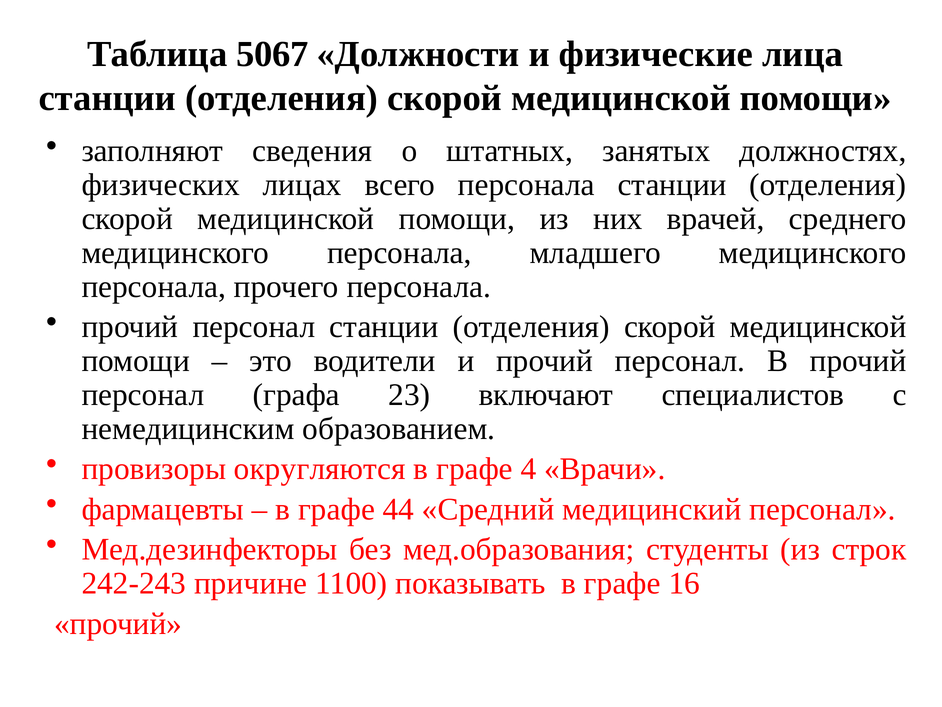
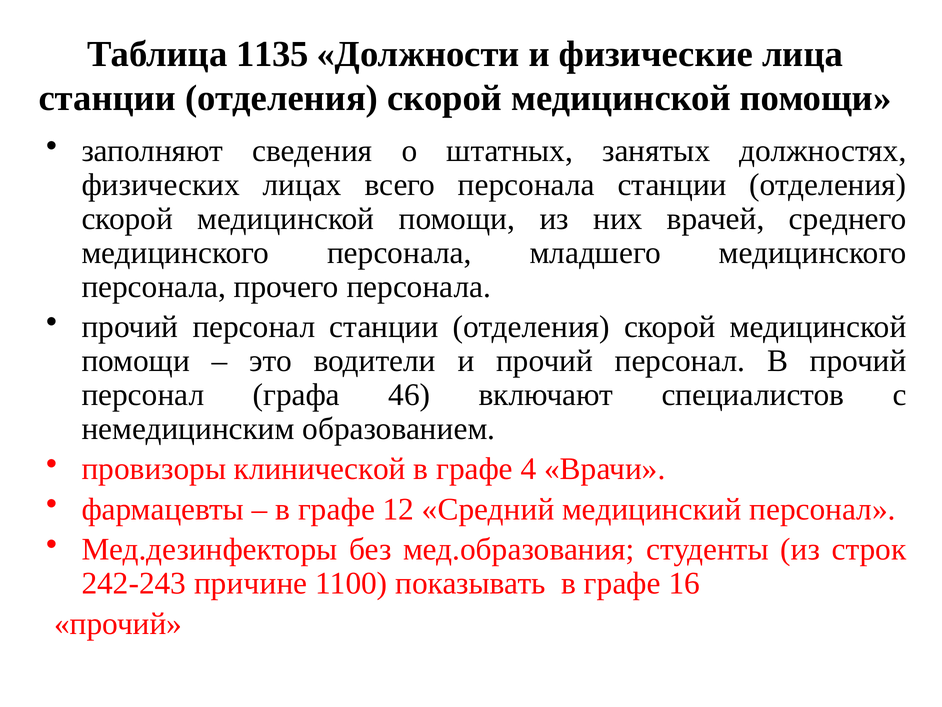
5067: 5067 -> 1135
23: 23 -> 46
округляются: округляются -> клинической
44: 44 -> 12
